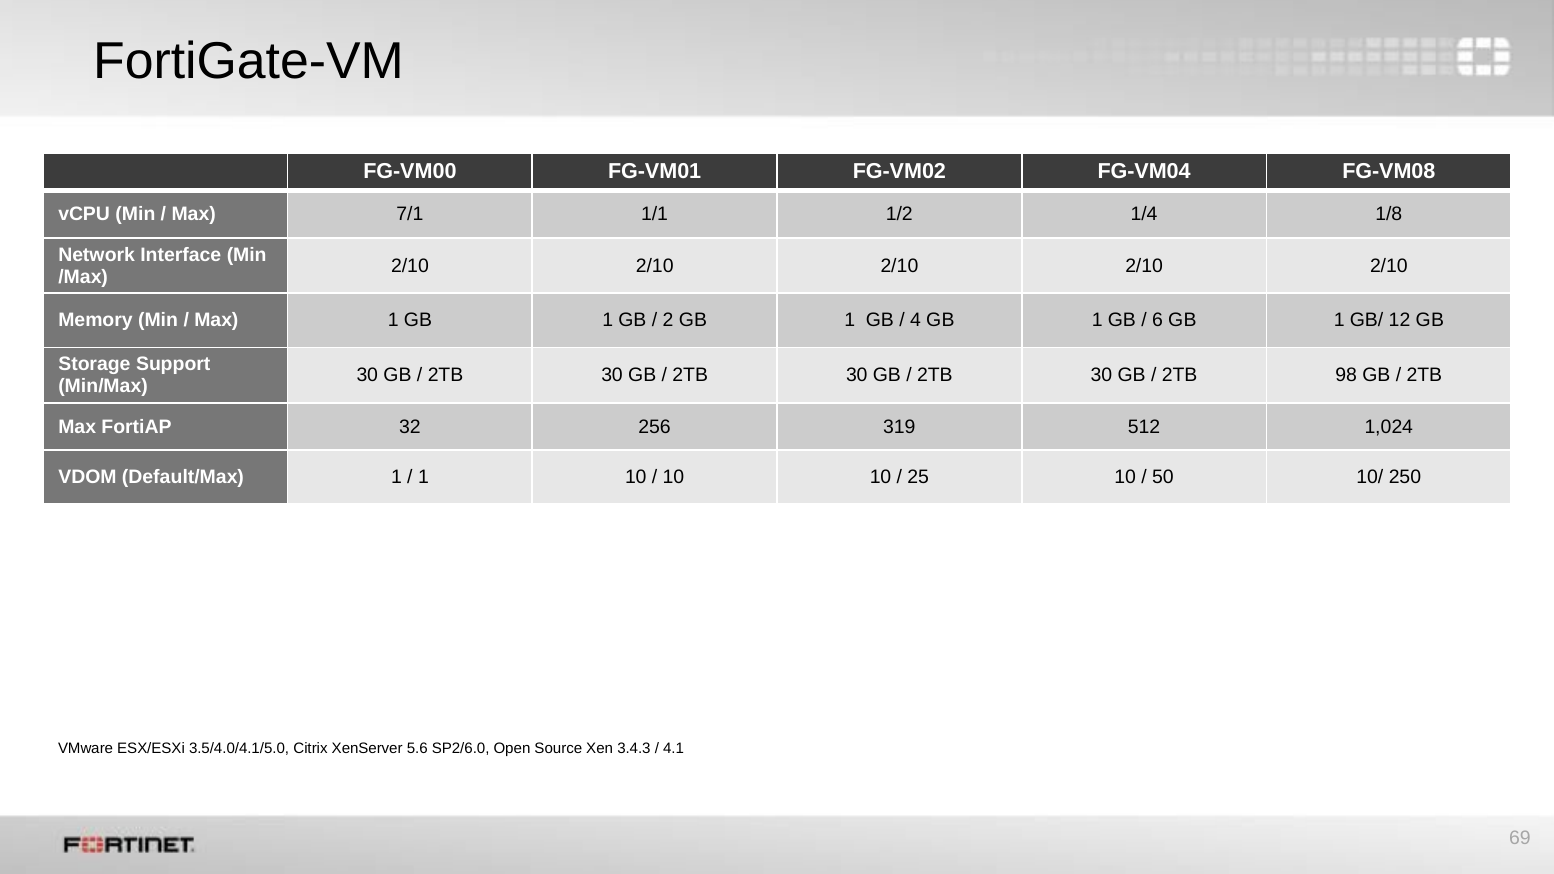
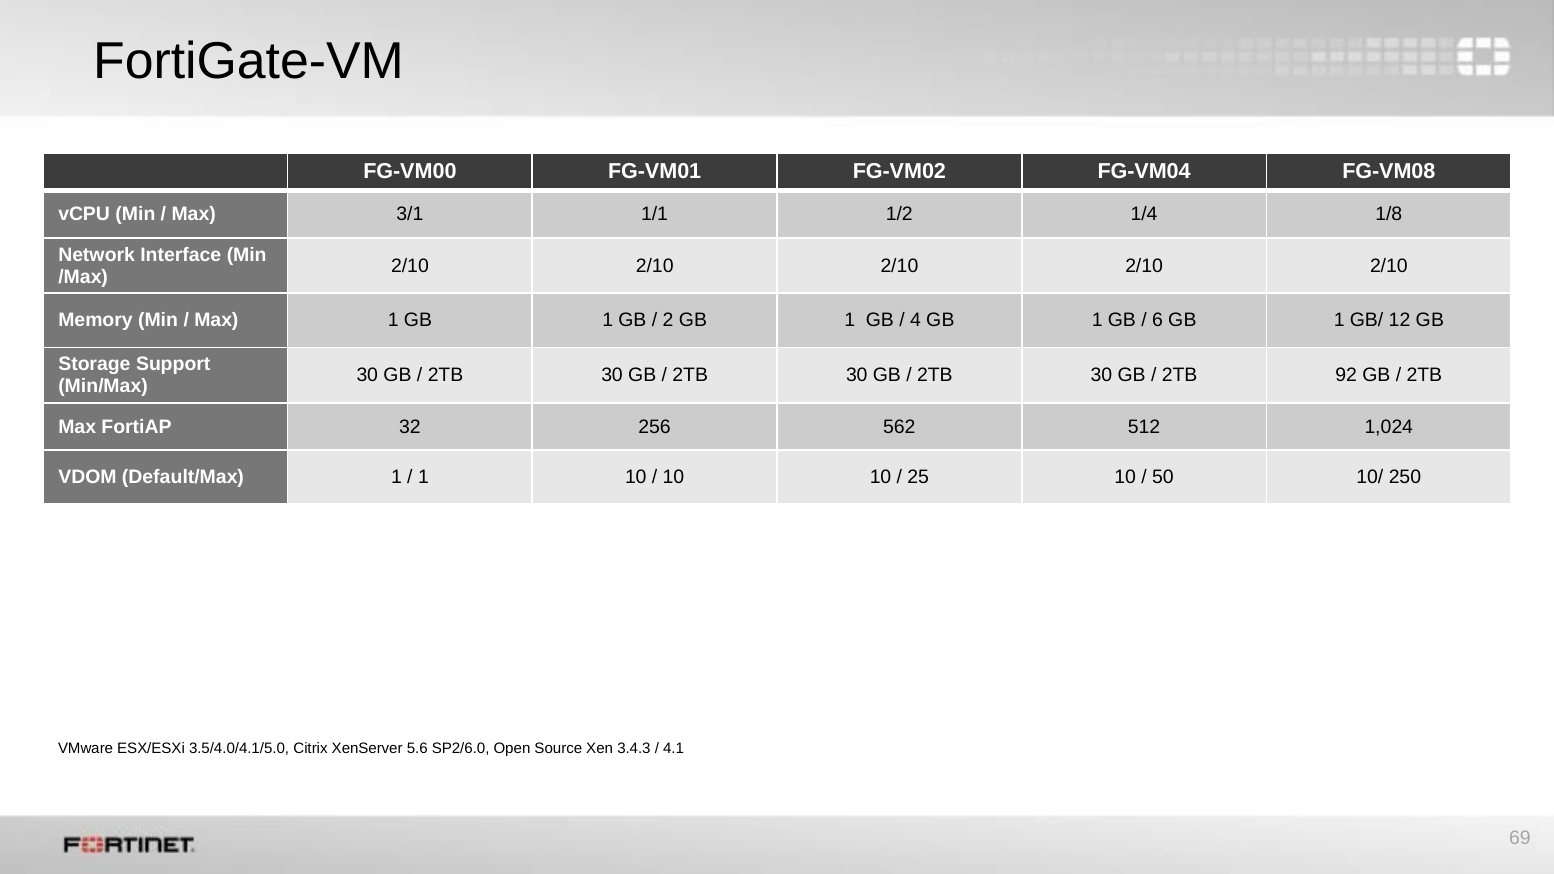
7/1: 7/1 -> 3/1
98: 98 -> 92
319: 319 -> 562
